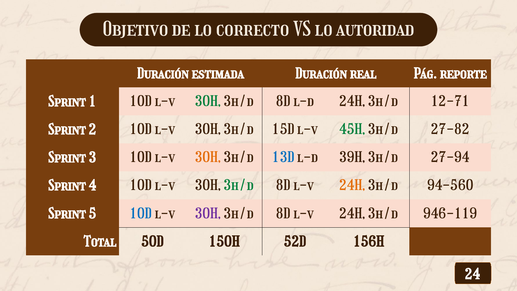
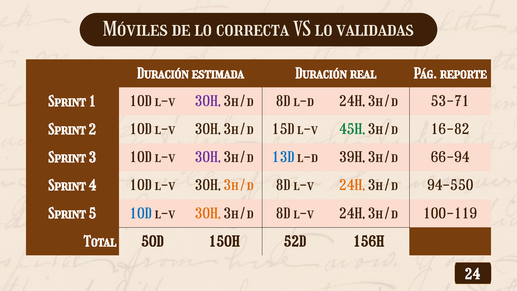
Objetivo: Objetivo -> Móviles
correcto: correcto -> correcta
autoridad: autoridad -> validadas
30H at (208, 101) colour: green -> purple
12-71: 12-71 -> 53-71
27-82: 27-82 -> 16-82
30H at (208, 157) colour: orange -> purple
27-94: 27-94 -> 66-94
3h/d at (239, 185) colour: green -> orange
94-560: 94-560 -> 94-550
30H at (208, 213) colour: purple -> orange
946-119: 946-119 -> 100-119
